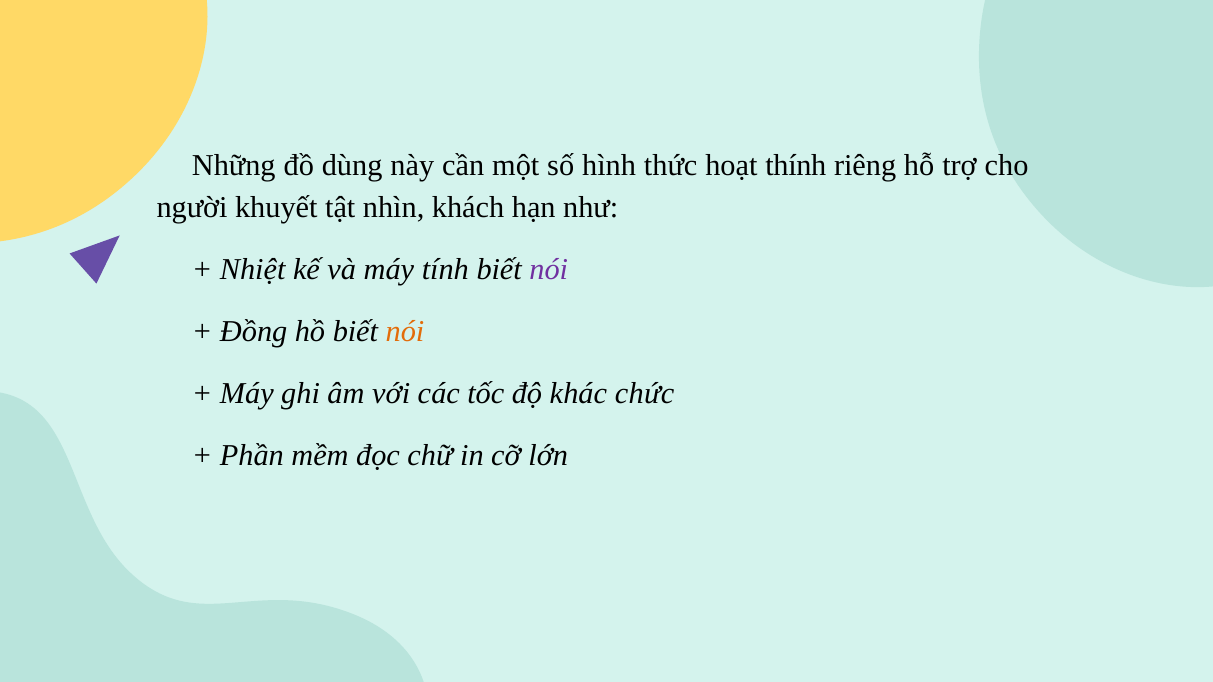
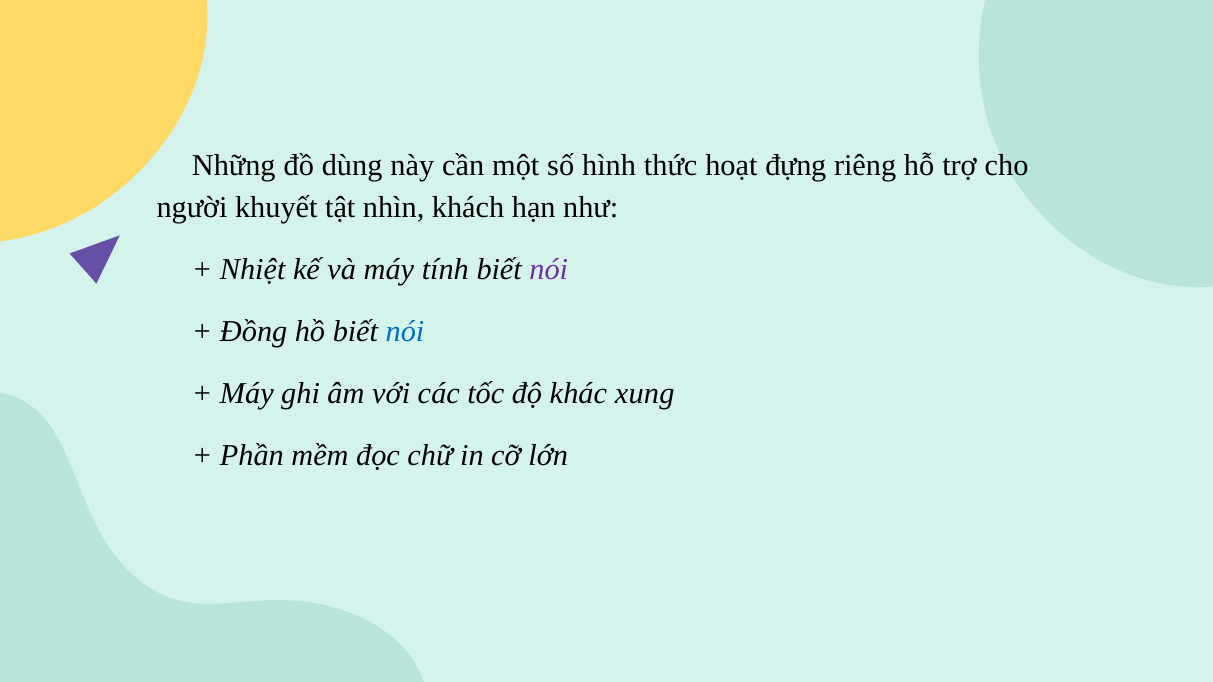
thính: thính -> đựng
nói at (405, 332) colour: orange -> blue
chức: chức -> xung
